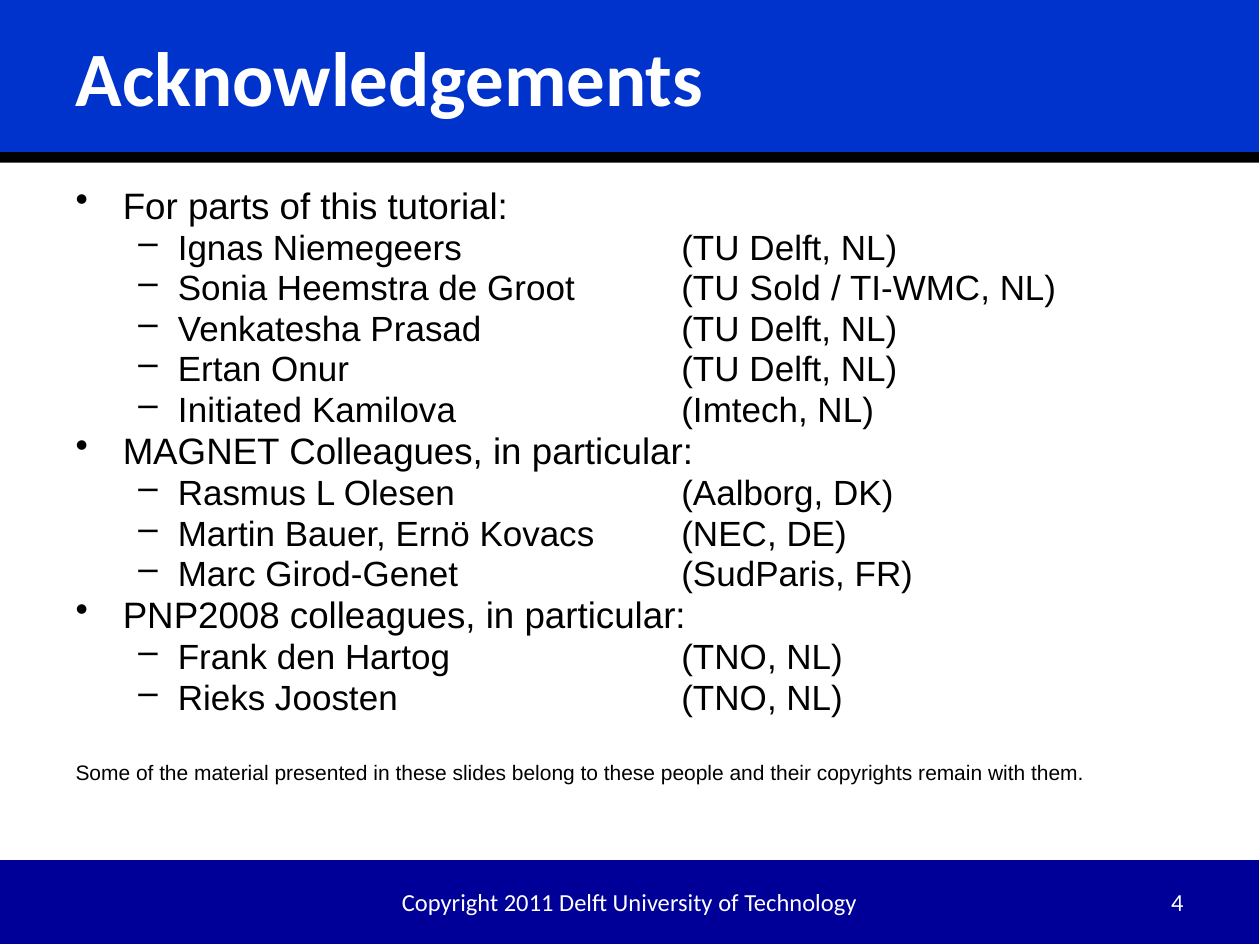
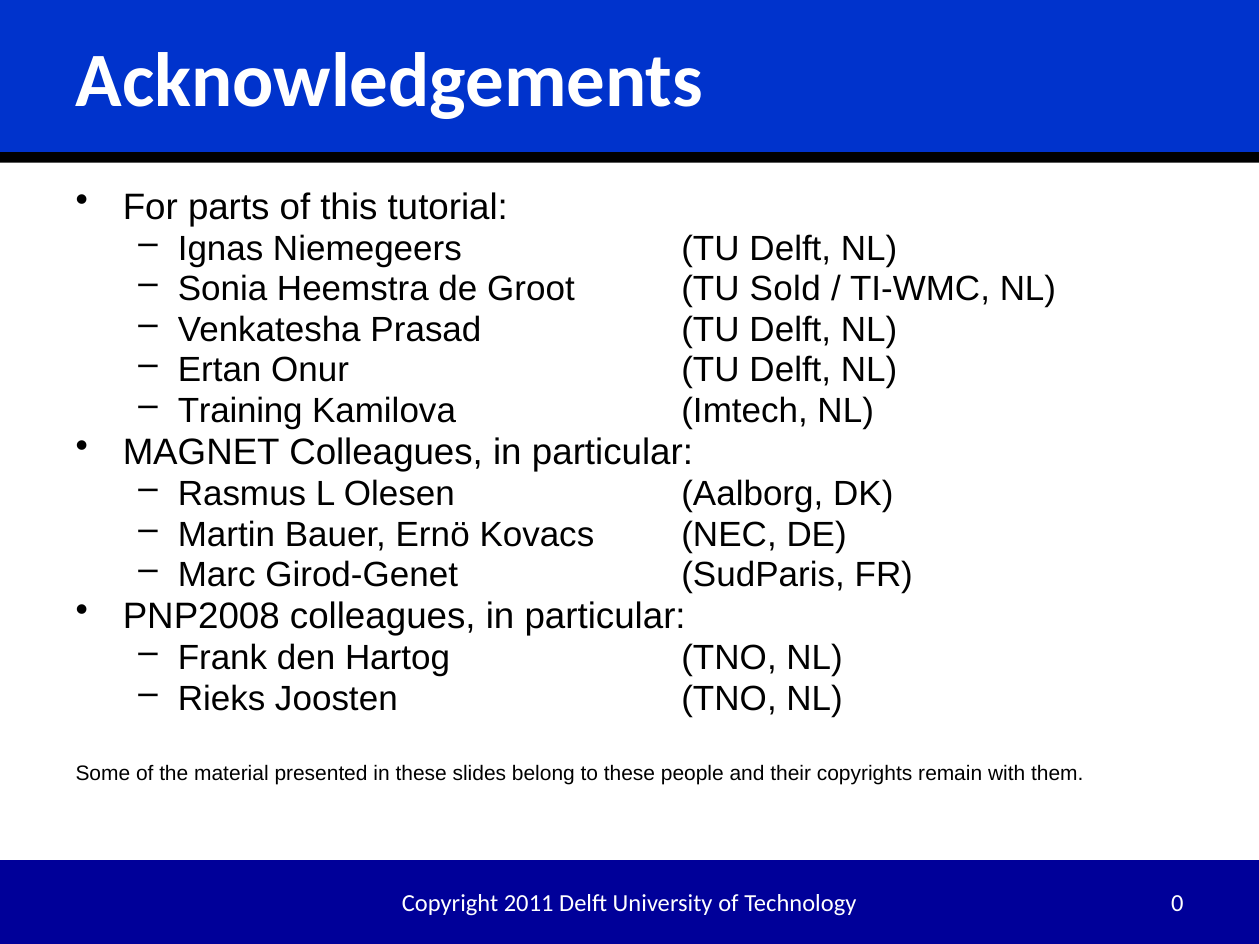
Initiated: Initiated -> Training
4: 4 -> 0
